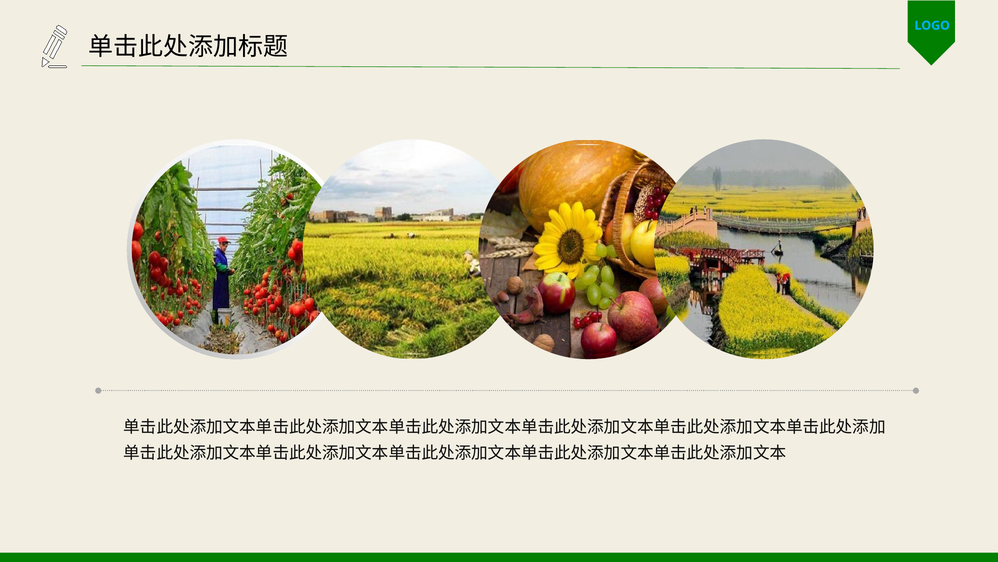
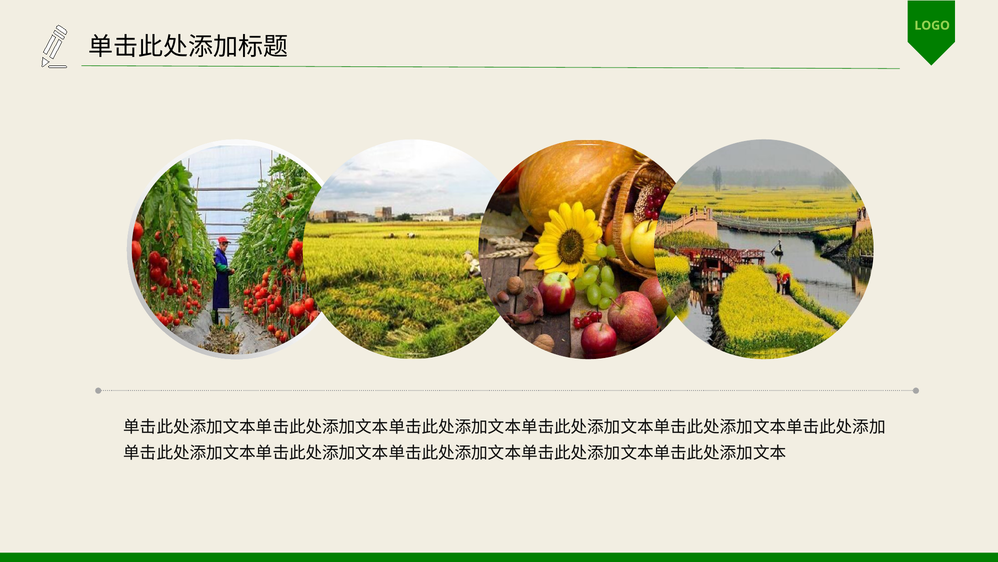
LOGO colour: light blue -> light green
